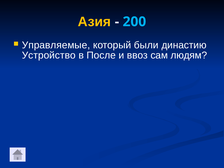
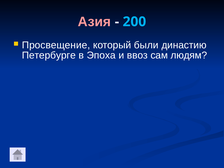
Азия colour: yellow -> pink
Управляемые: Управляемые -> Просвещение
Устройство: Устройство -> Петербурге
После: После -> Эпоха
